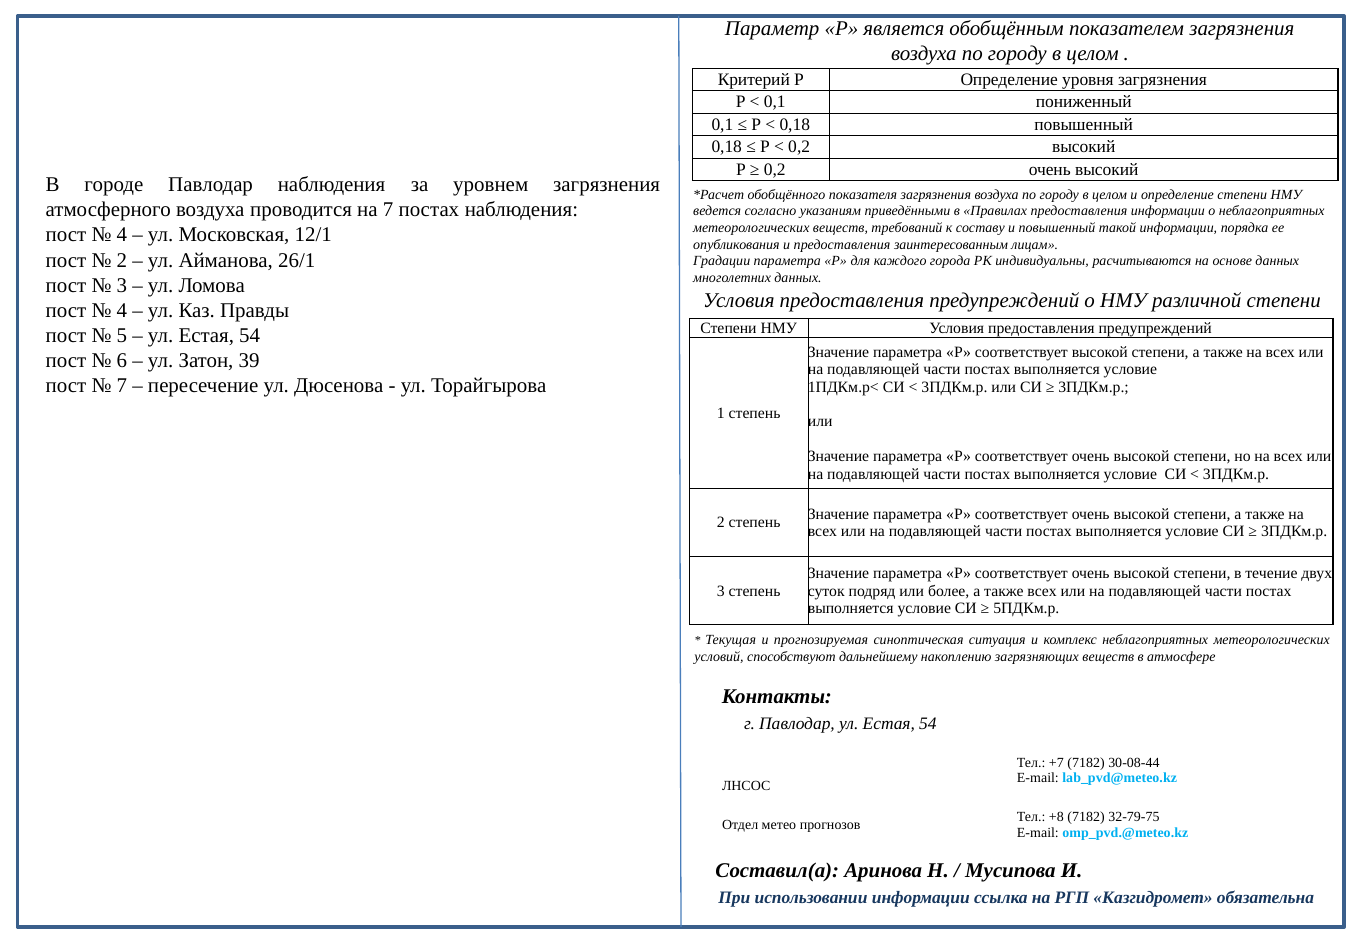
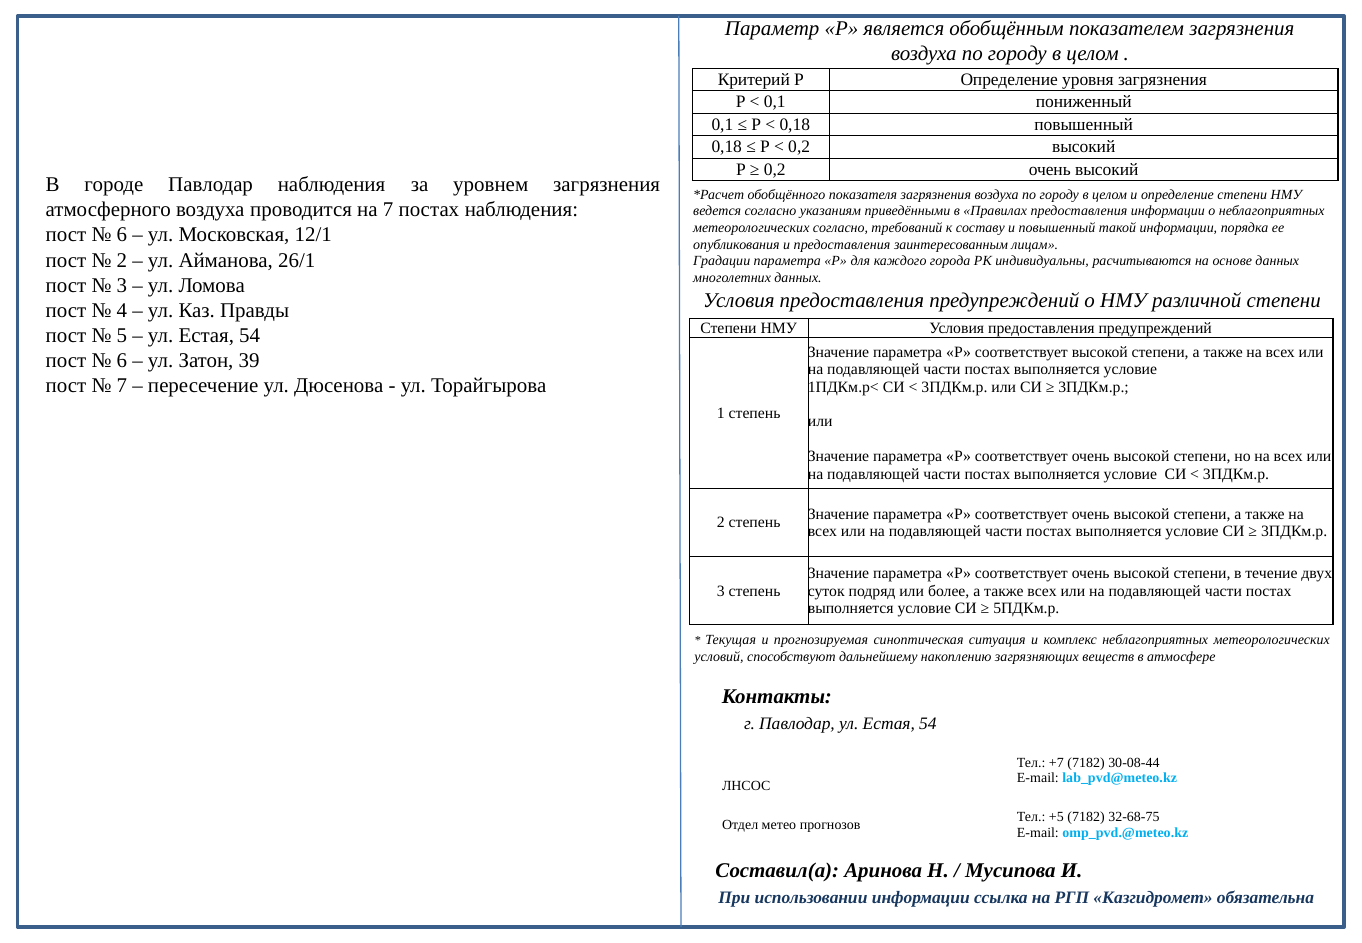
метеорологических веществ: веществ -> согласно
4 at (122, 235): 4 -> 6
+8: +8 -> +5
32-79-75: 32-79-75 -> 32-68-75
